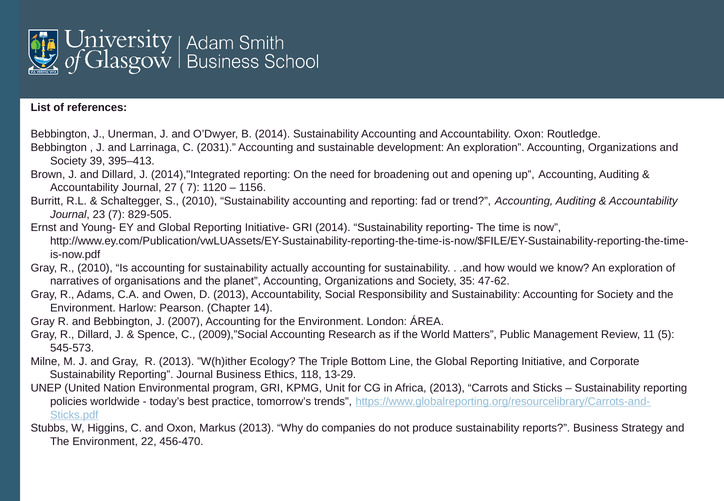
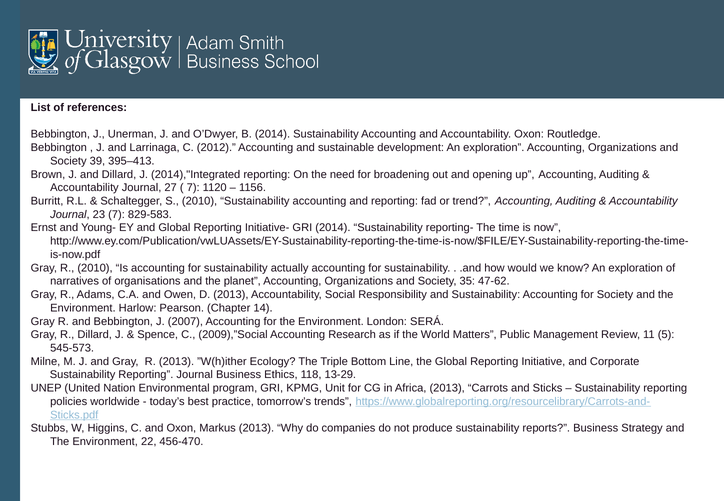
2031: 2031 -> 2012
829-505: 829-505 -> 829-583
ÁREA: ÁREA -> SERÁ
